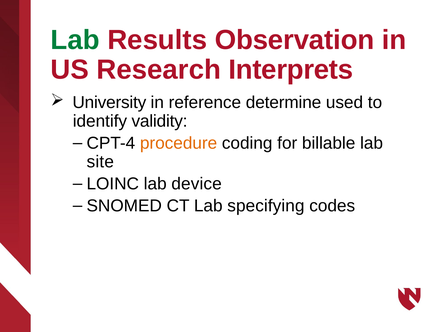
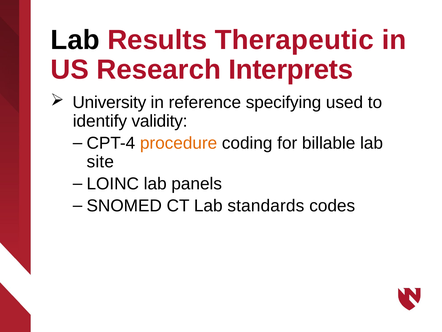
Lab at (75, 40) colour: green -> black
Observation: Observation -> Therapeutic
determine: determine -> specifying
device: device -> panels
specifying: specifying -> standards
